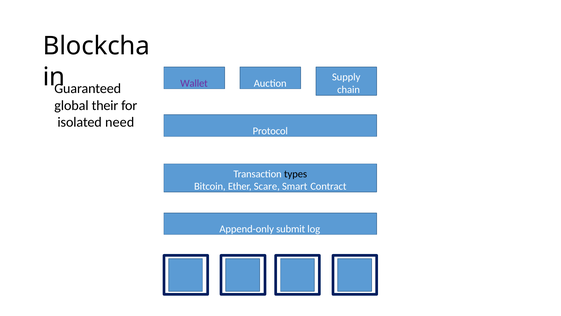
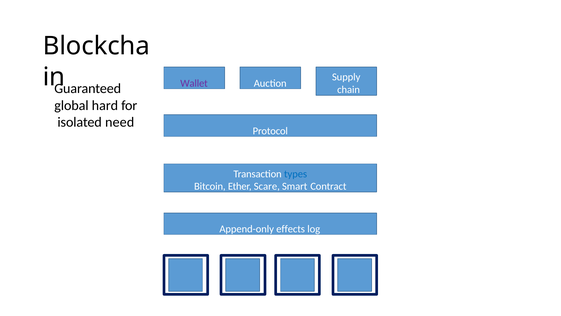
their: their -> hard
types colour: black -> blue
submit: submit -> effects
